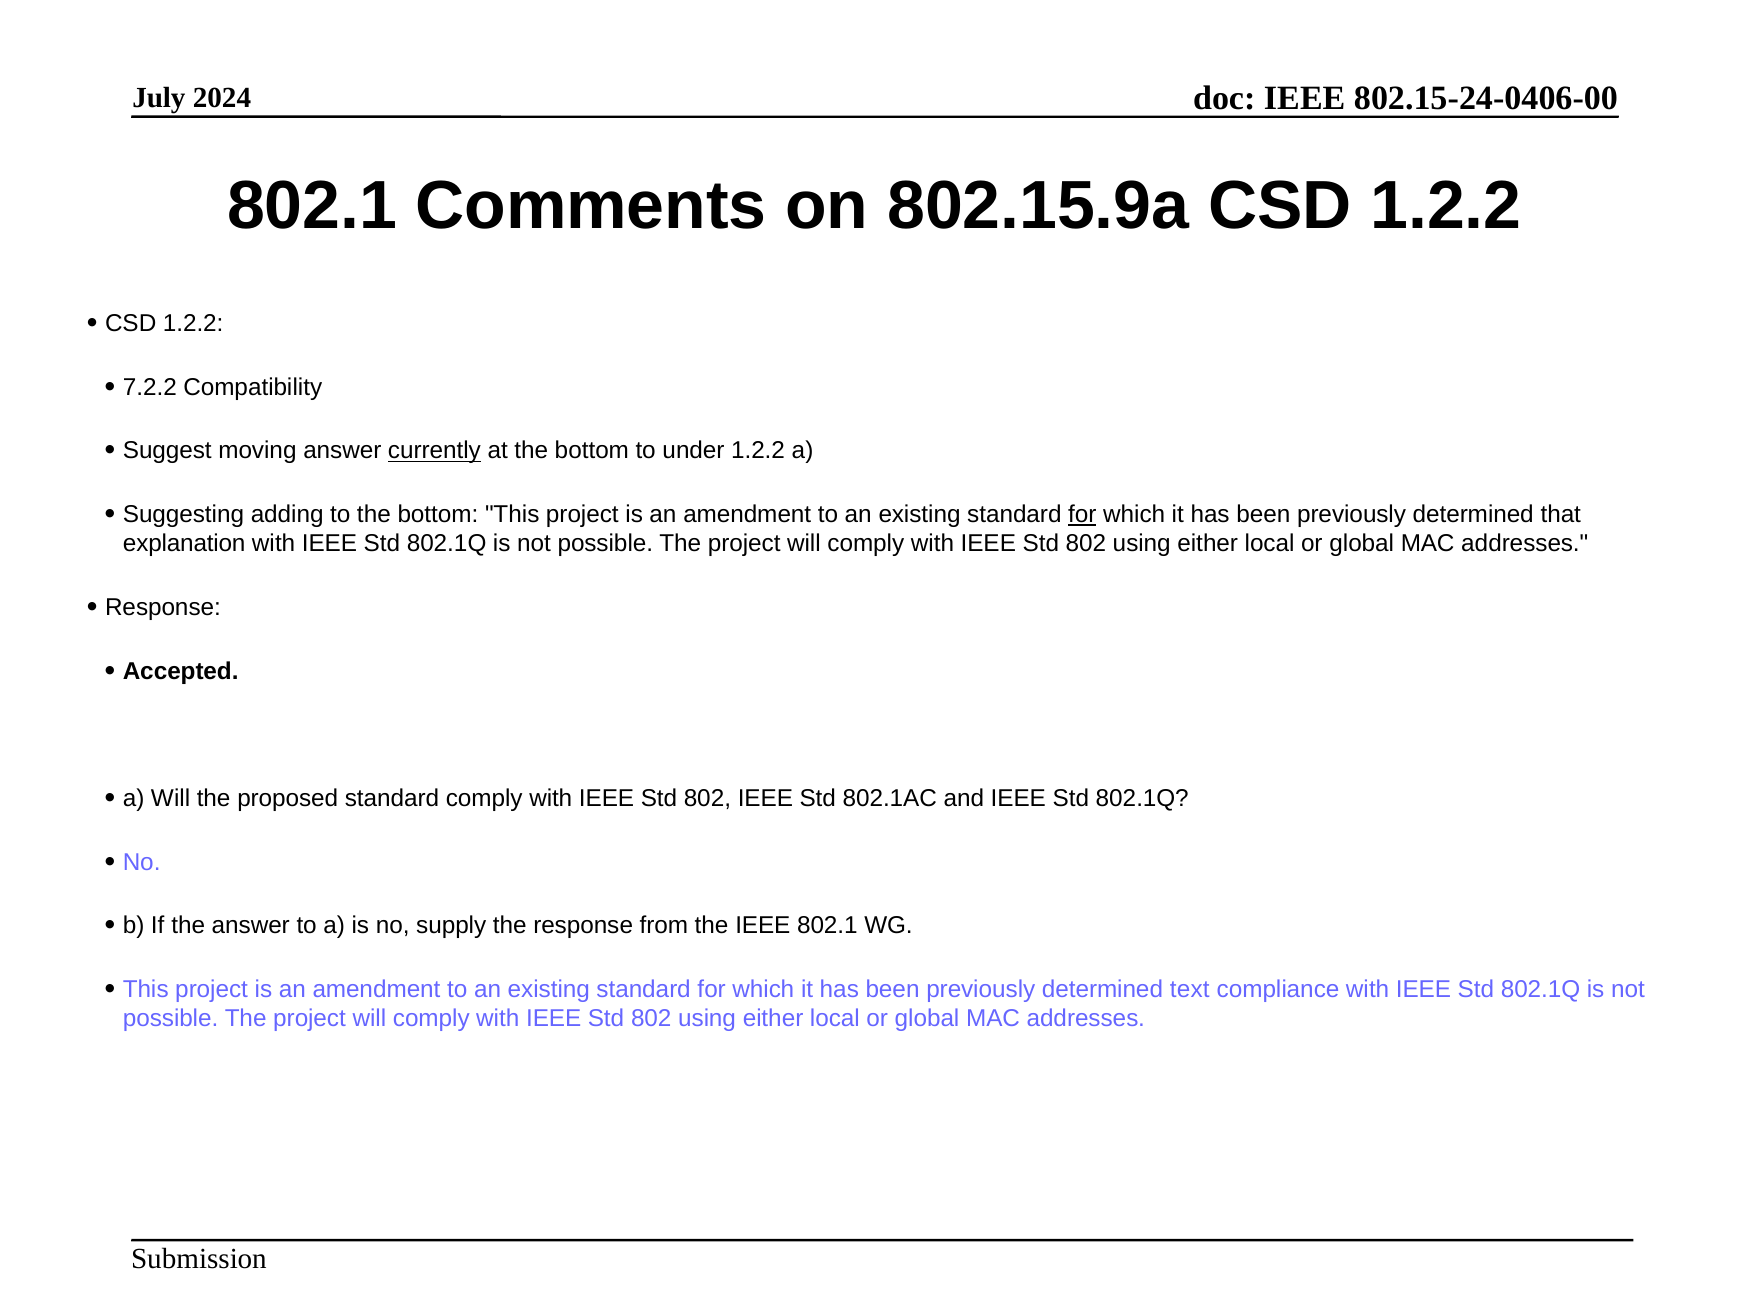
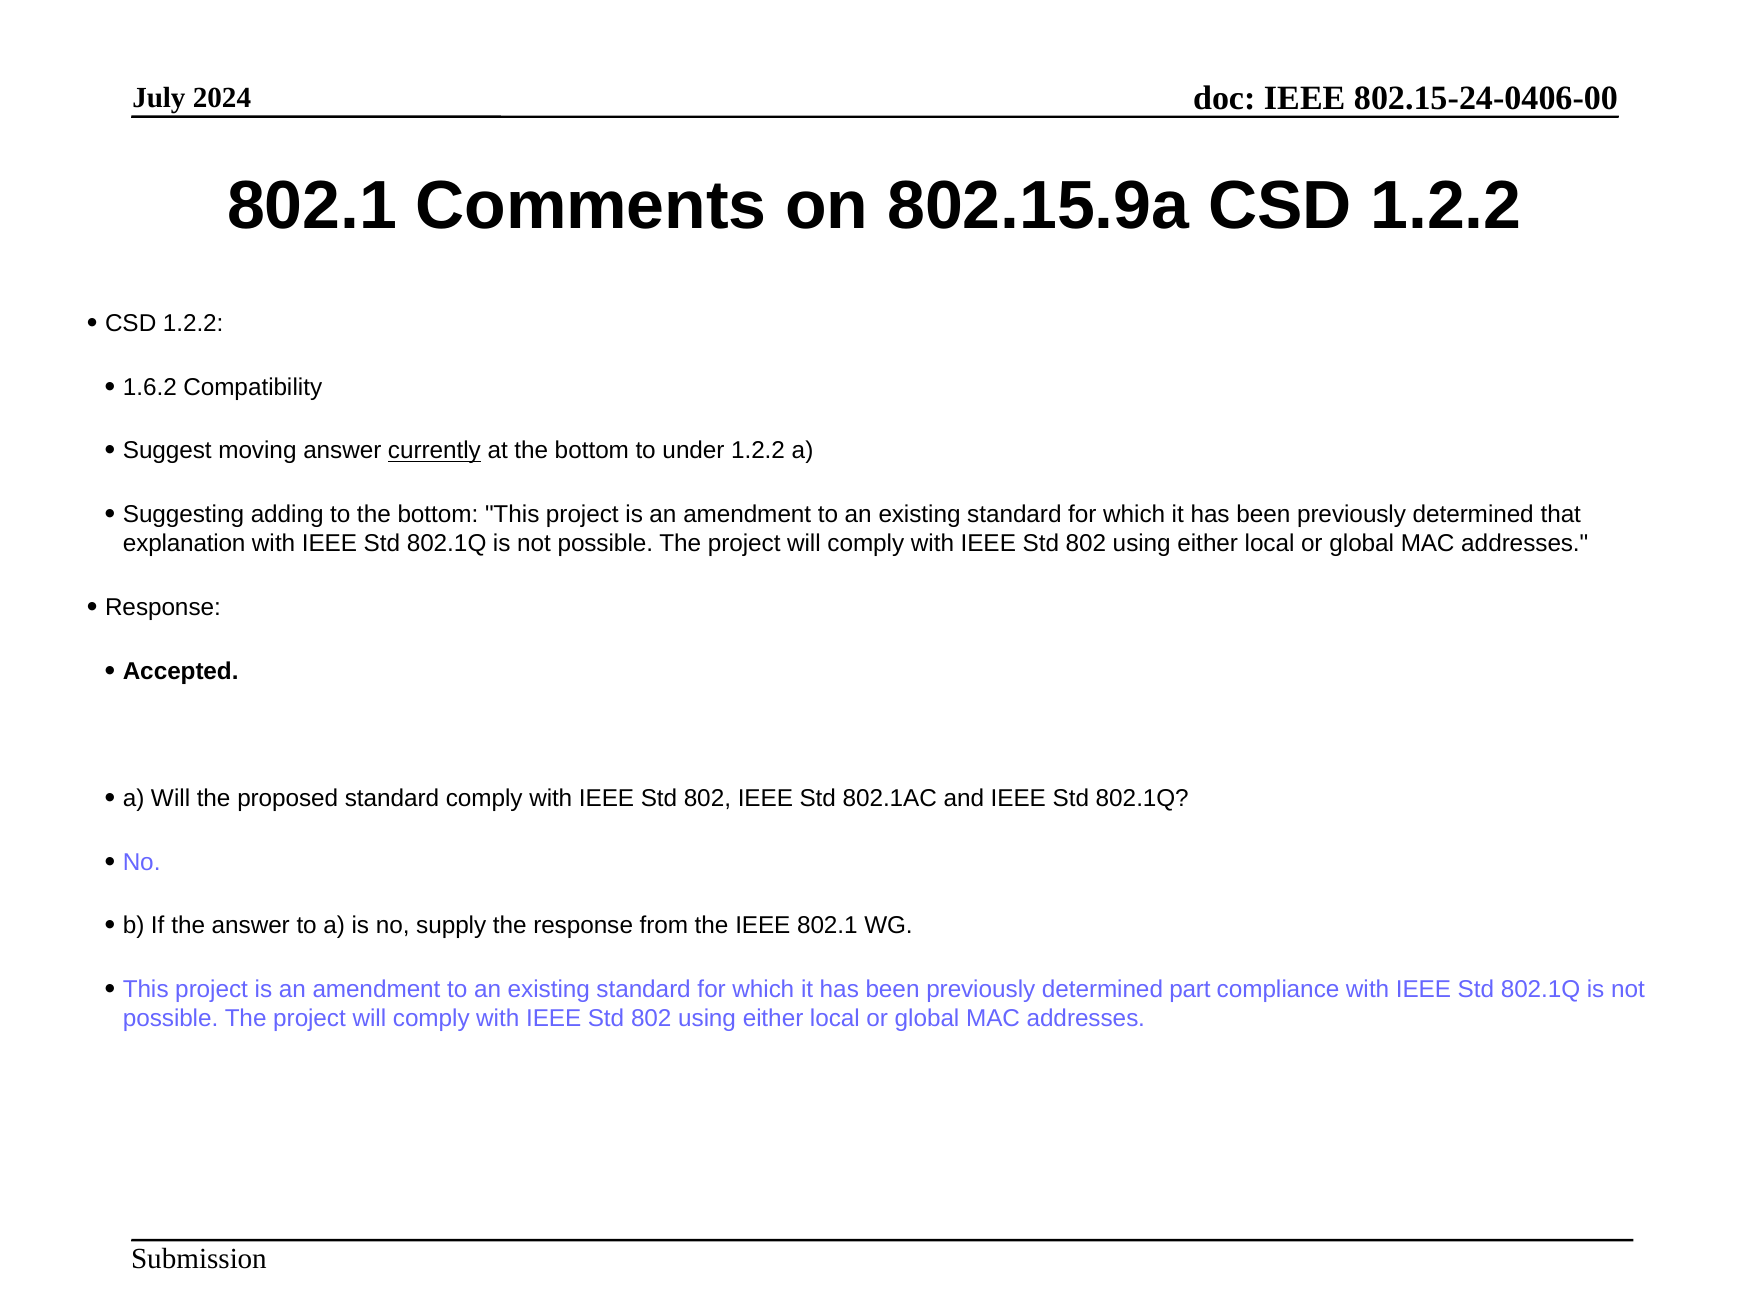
7.2.2: 7.2.2 -> 1.6.2
for at (1082, 514) underline: present -> none
text: text -> part
